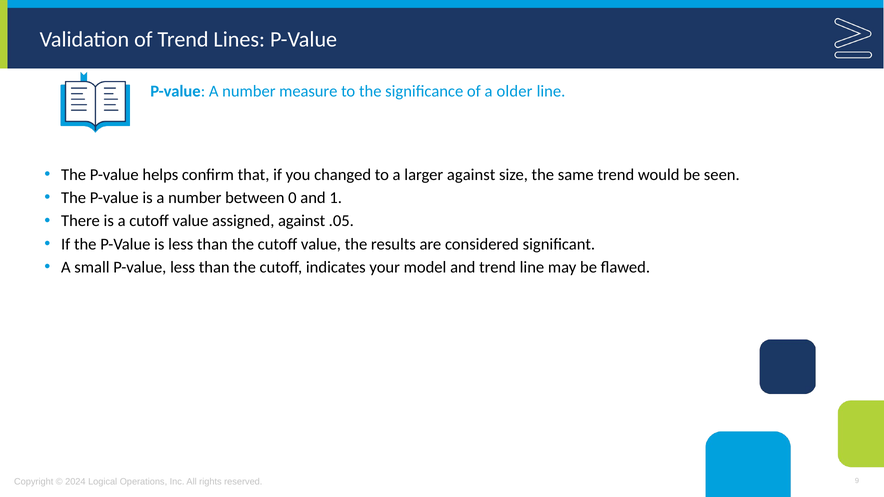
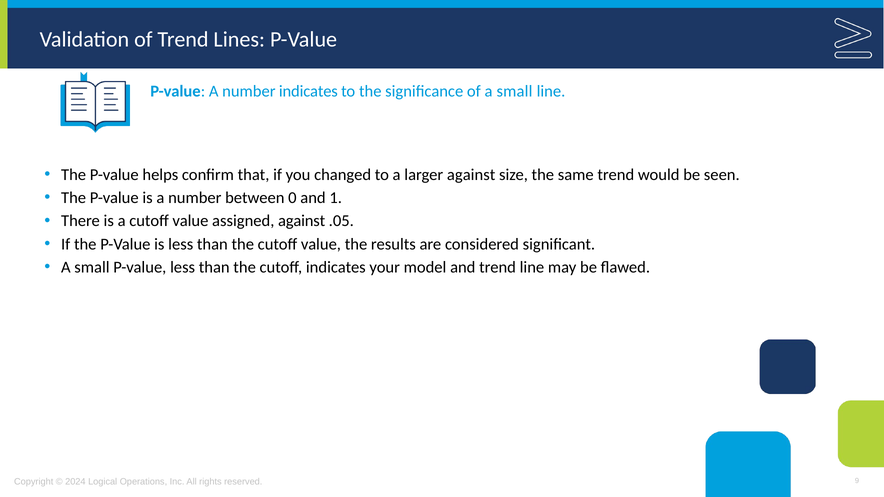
number measure: measure -> indicates
of a older: older -> small
